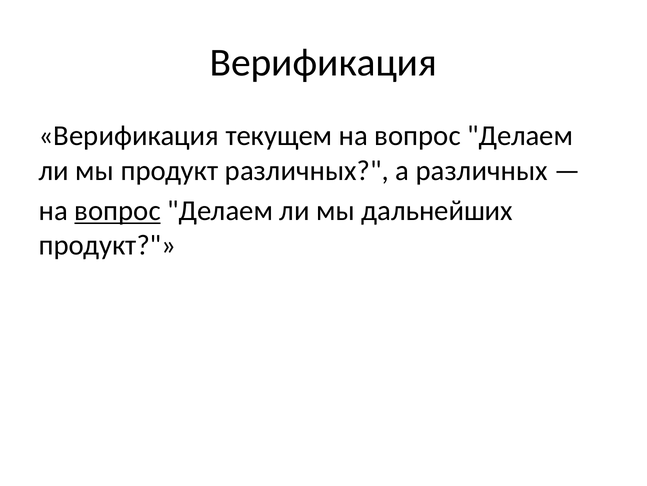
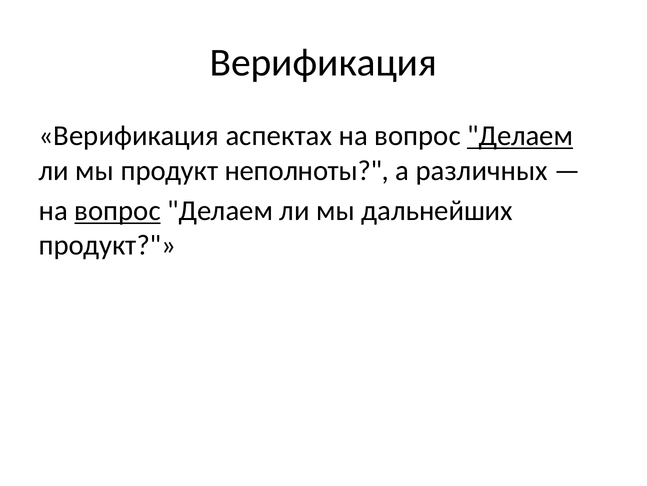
текущем: текущем -> аспектах
Делаем at (520, 136) underline: none -> present
продукт различных: различных -> неполноты
